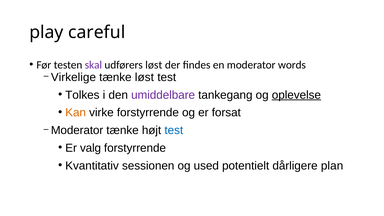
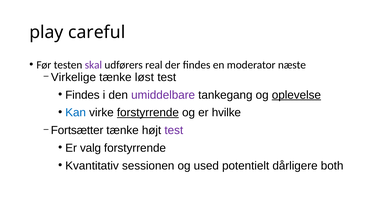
udførers løst: løst -> real
words: words -> næste
Tolkes at (82, 95): Tolkes -> Findes
Kan colour: orange -> blue
forstyrrende at (148, 113) underline: none -> present
forsat: forsat -> hvilke
Moderator at (77, 130): Moderator -> Fortsætter
test at (174, 130) colour: blue -> purple
plan: plan -> both
